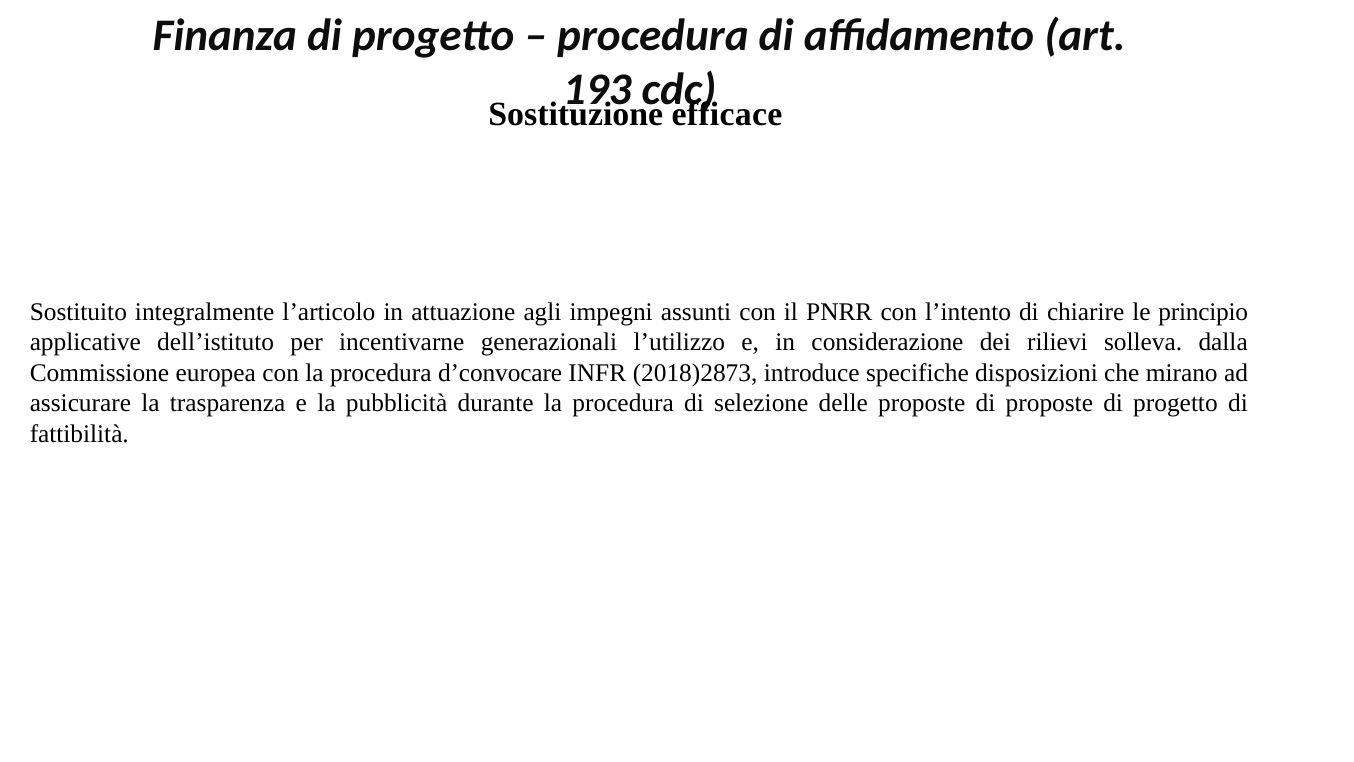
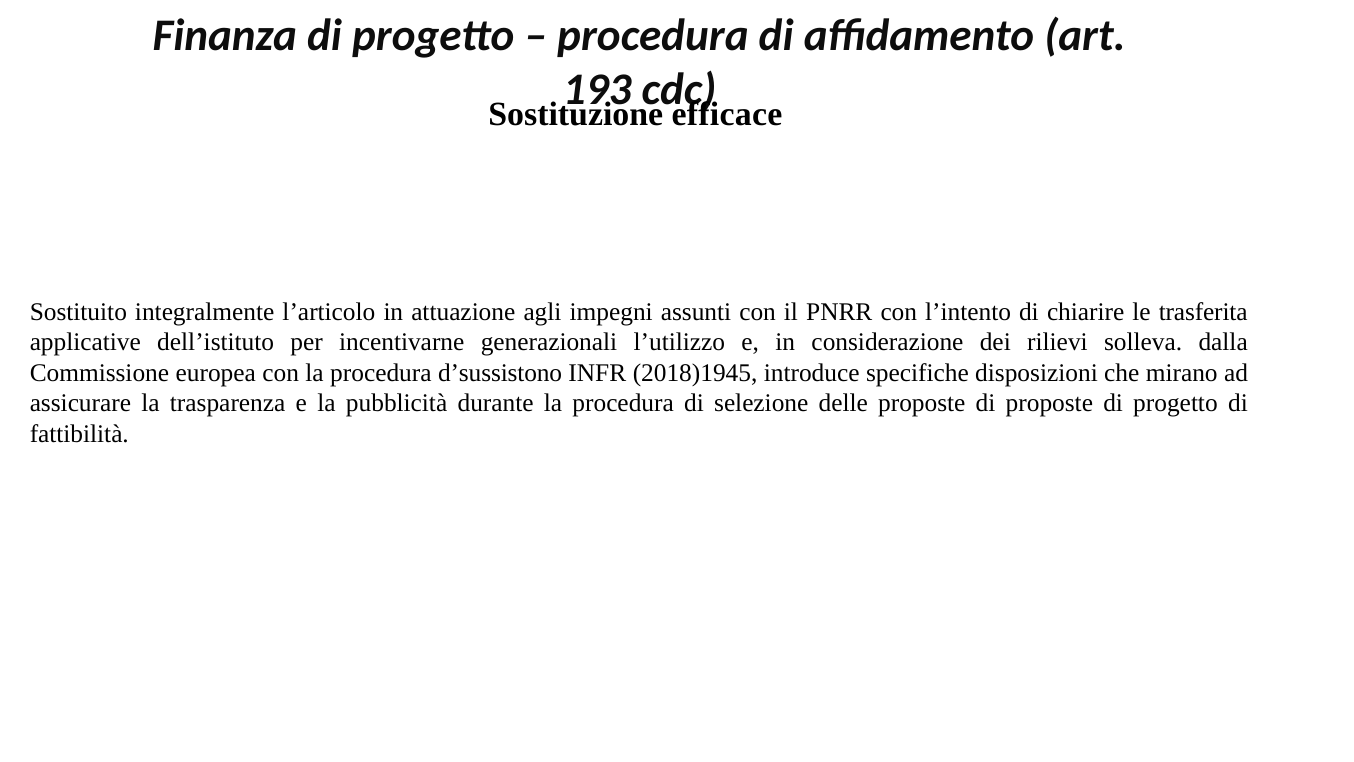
principio: principio -> trasferita
d’convocare: d’convocare -> d’sussistono
2018)2873: 2018)2873 -> 2018)1945
